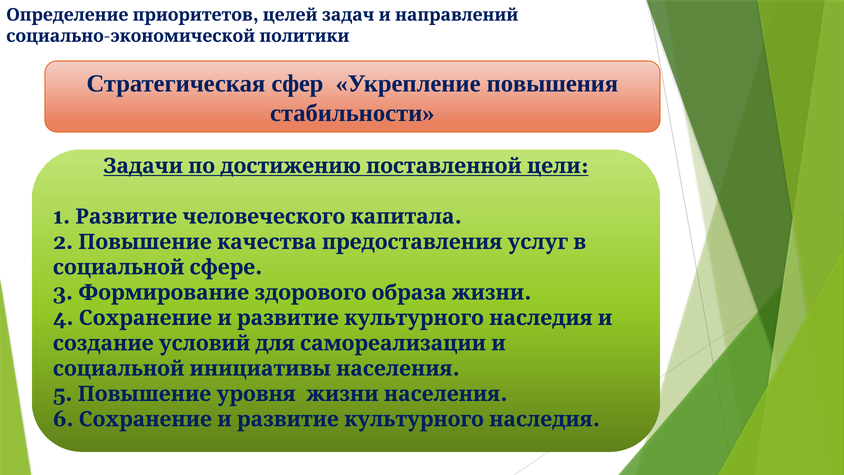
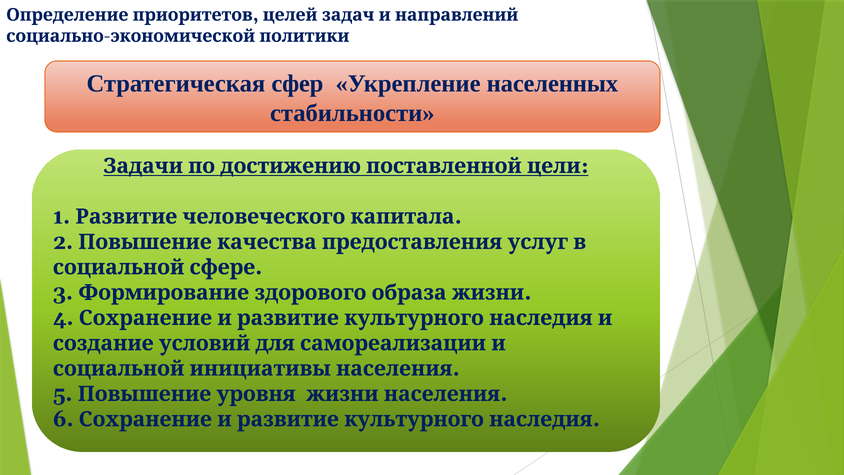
повышения: повышения -> населенных
